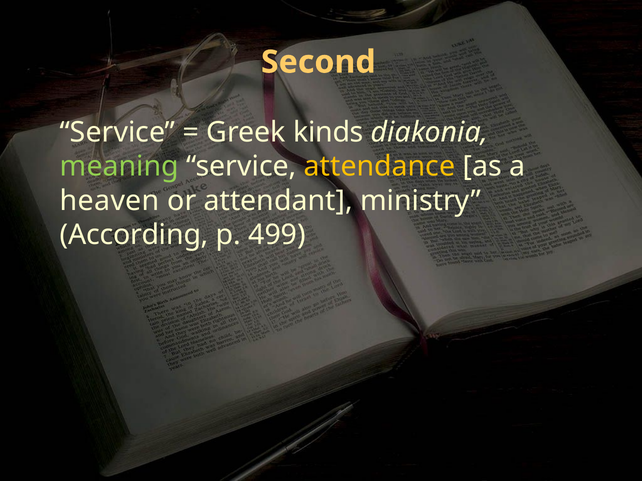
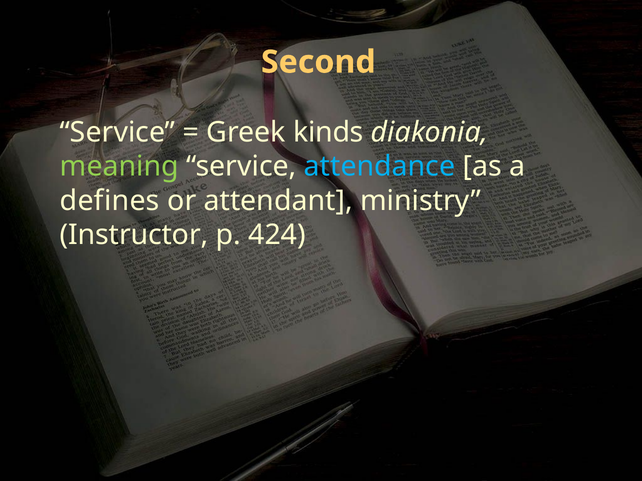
attendance colour: yellow -> light blue
heaven: heaven -> defines
According: According -> Instructor
499: 499 -> 424
